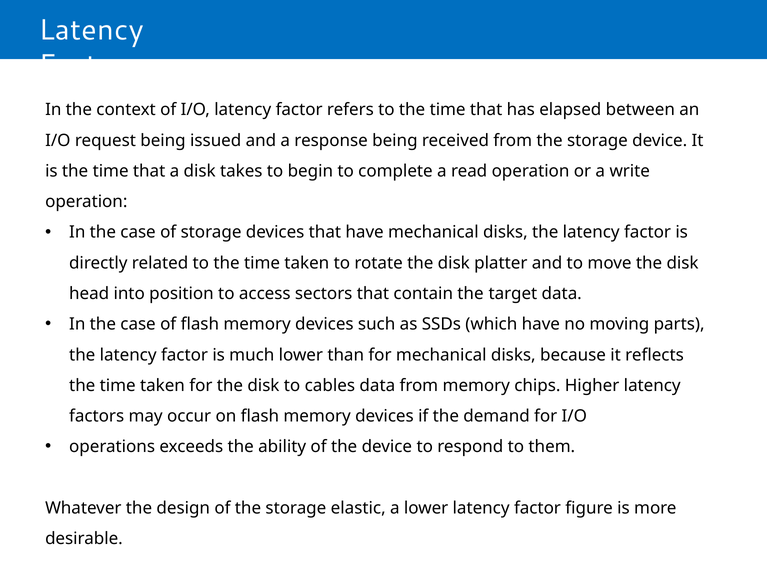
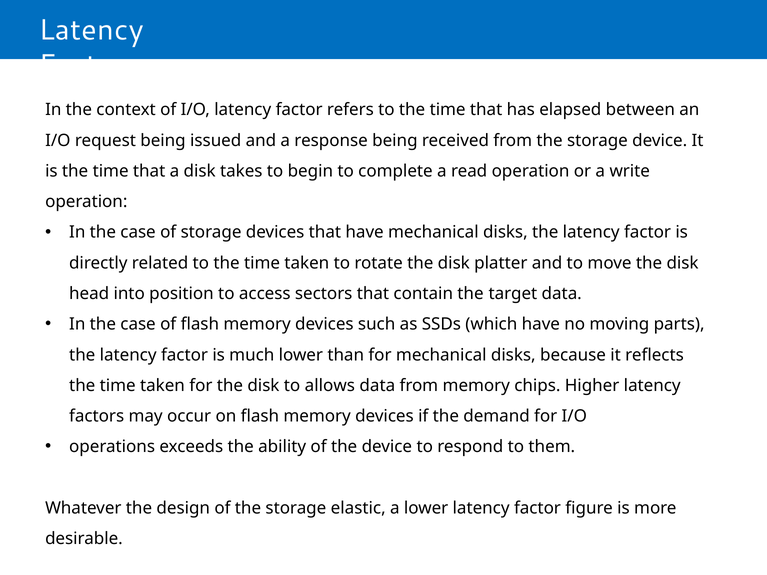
cables: cables -> allows
